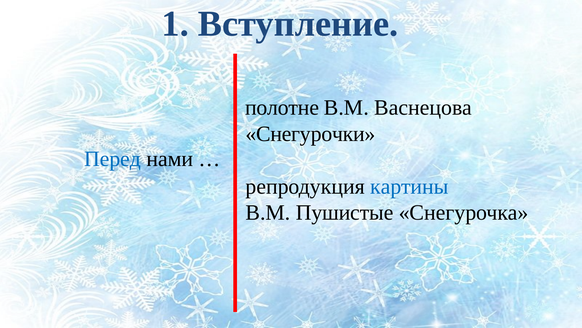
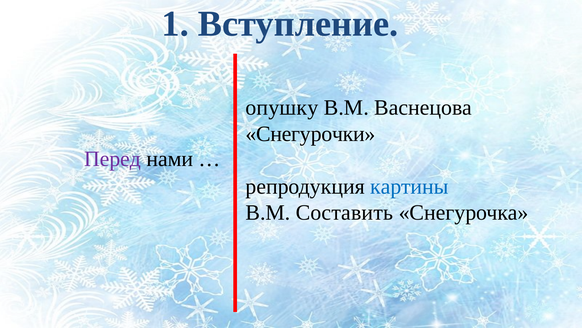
полотне: полотне -> опушку
Перед colour: blue -> purple
Пушистые: Пушистые -> Составить
